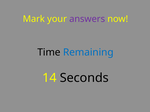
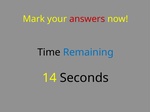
answers colour: purple -> red
